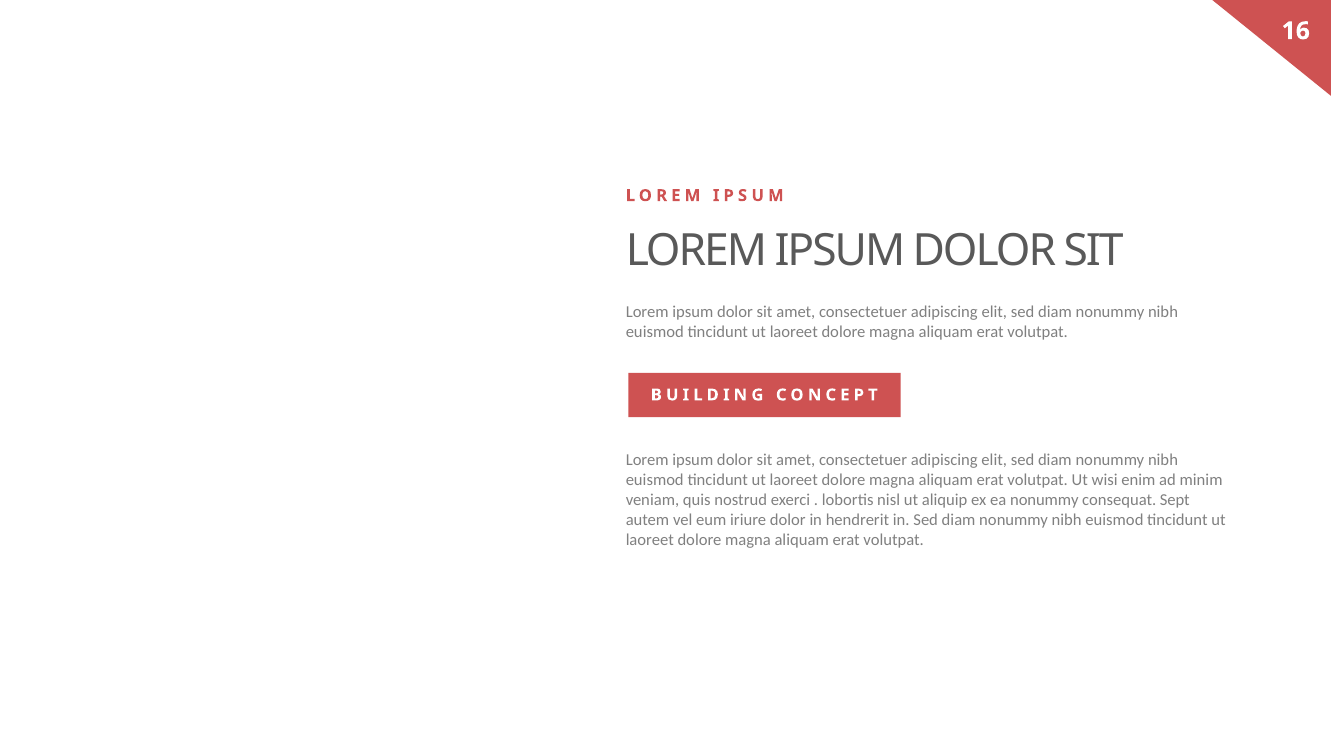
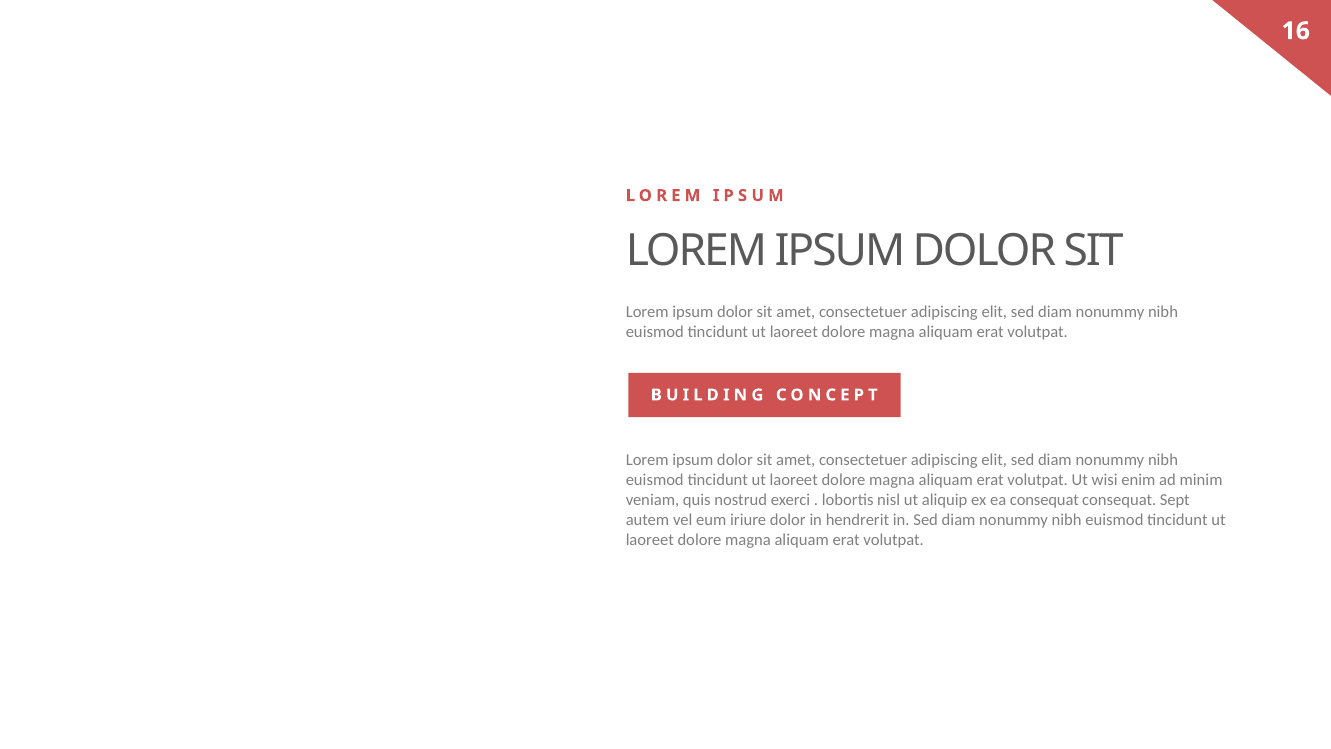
ea nonummy: nonummy -> consequat
